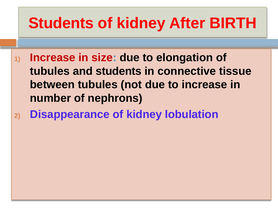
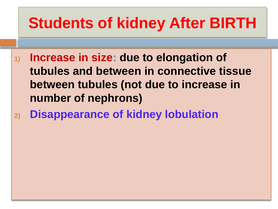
and students: students -> between
